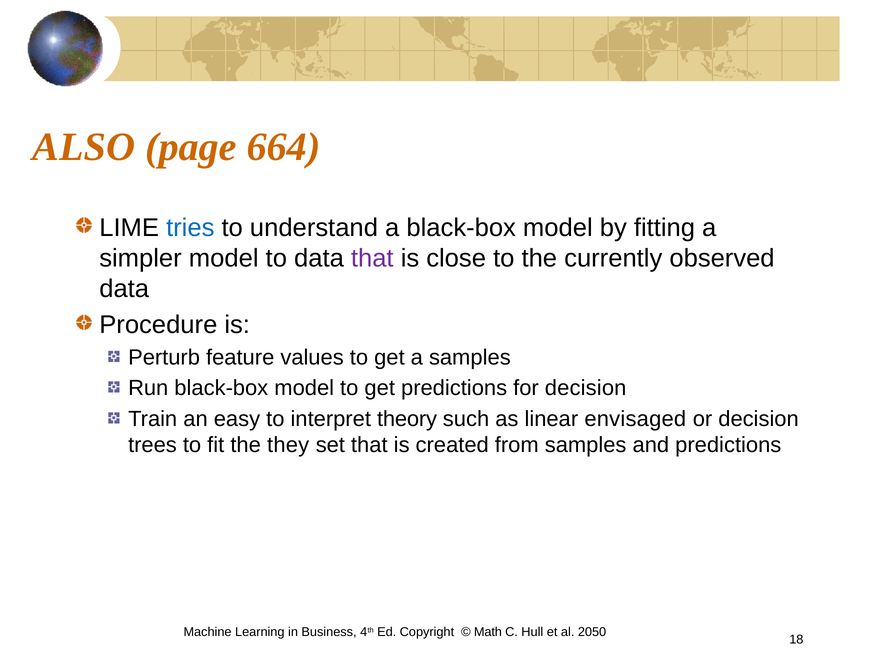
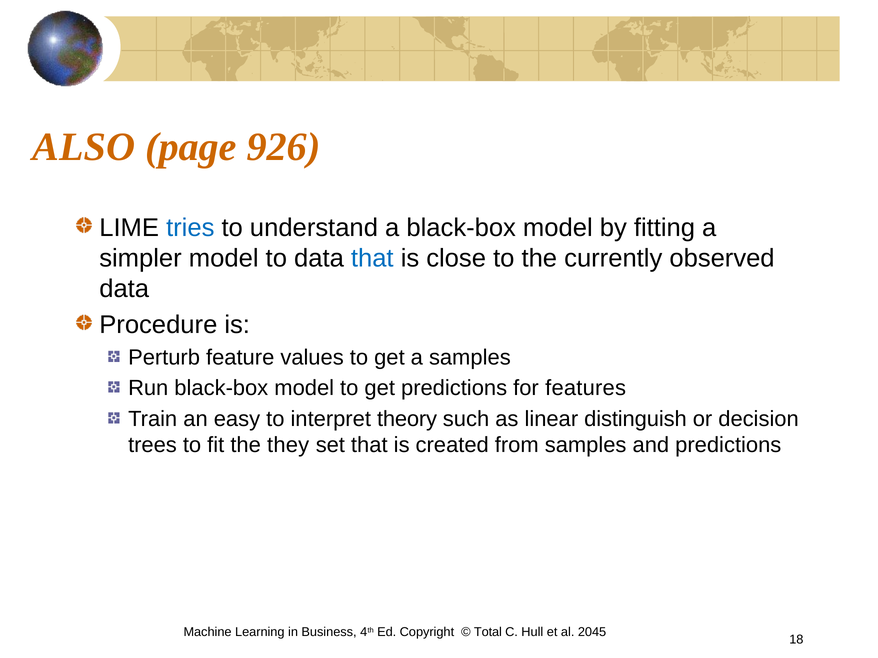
664: 664 -> 926
that at (372, 259) colour: purple -> blue
for decision: decision -> features
envisaged: envisaged -> distinguish
Math: Math -> Total
2050: 2050 -> 2045
